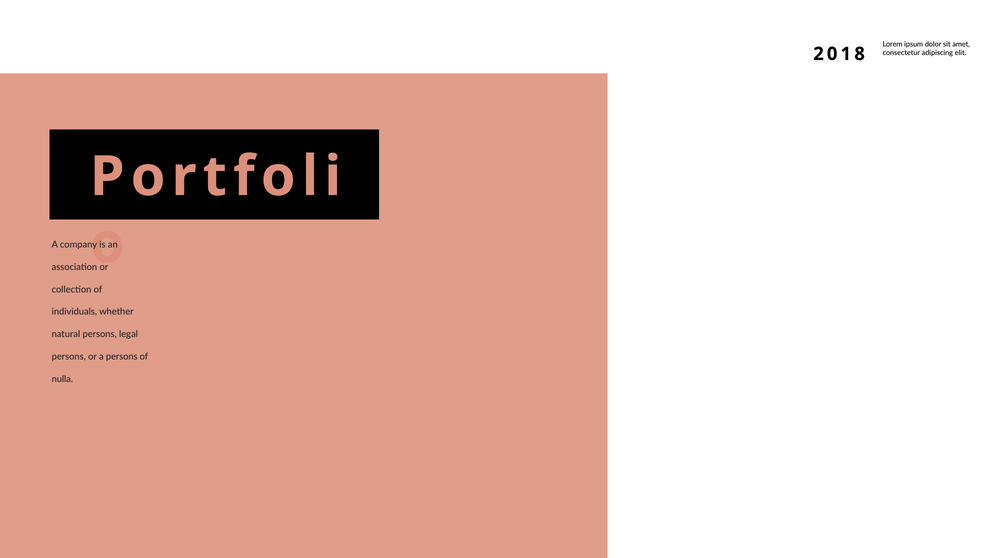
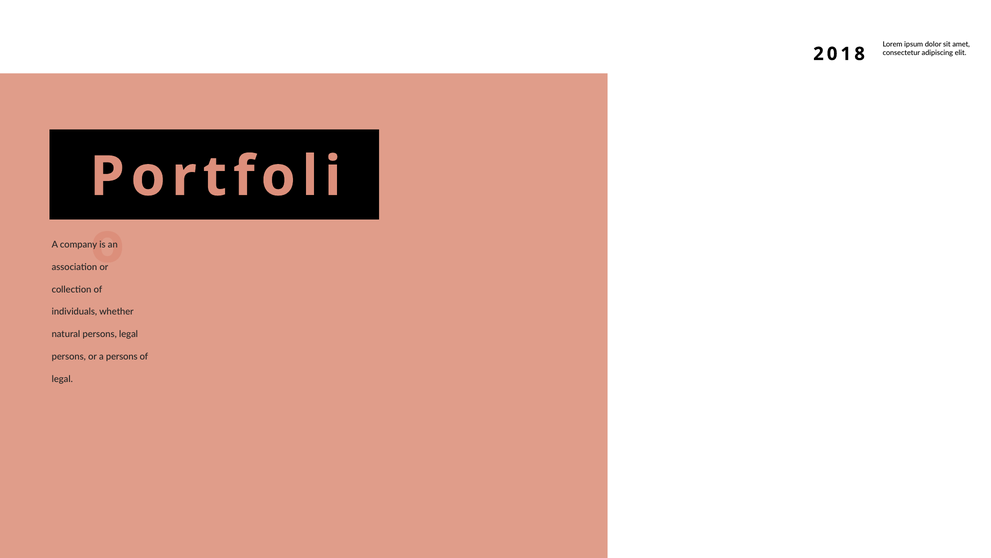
nulla at (62, 379): nulla -> legal
